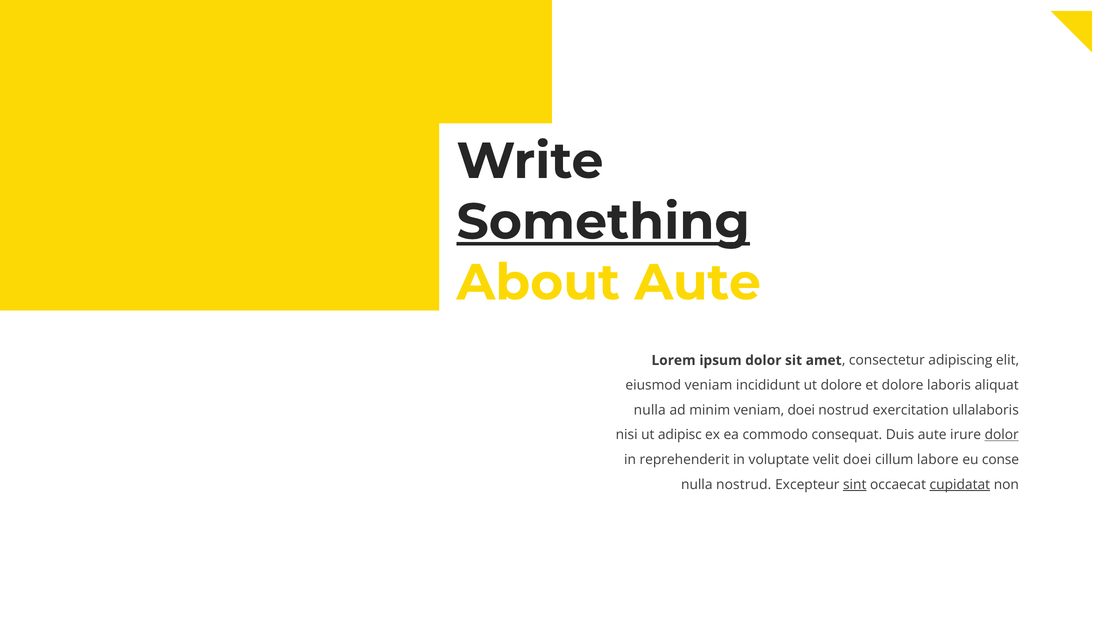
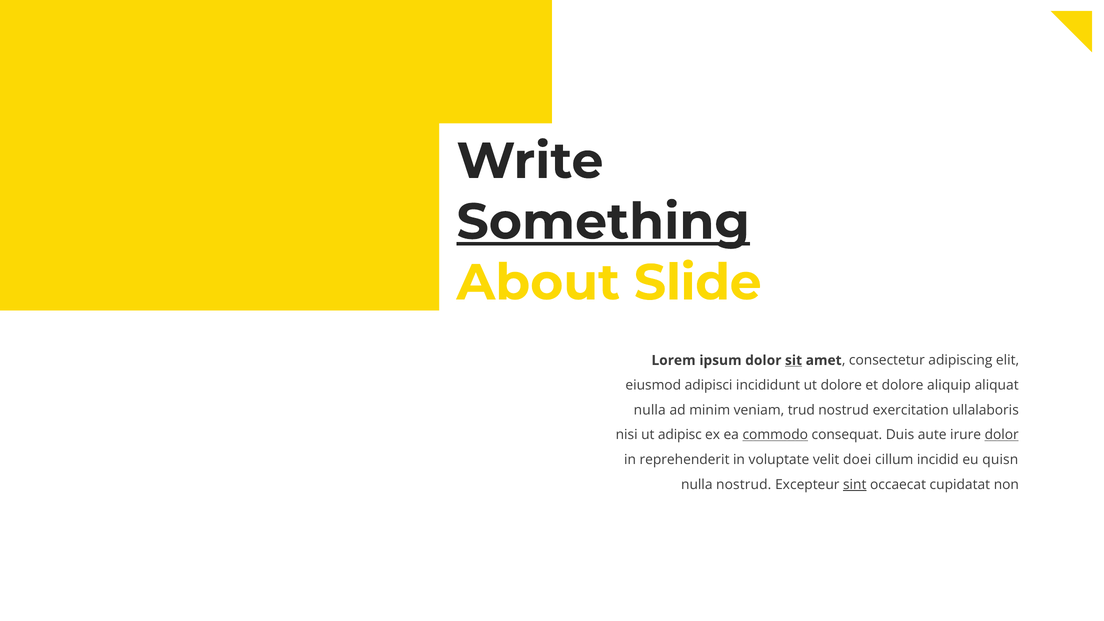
About Aute: Aute -> Slide
sit underline: none -> present
eiusmod veniam: veniam -> adipisci
laboris: laboris -> aliquip
veniam doei: doei -> trud
commodo underline: none -> present
labore: labore -> incidid
conse: conse -> quisn
cupidatat underline: present -> none
